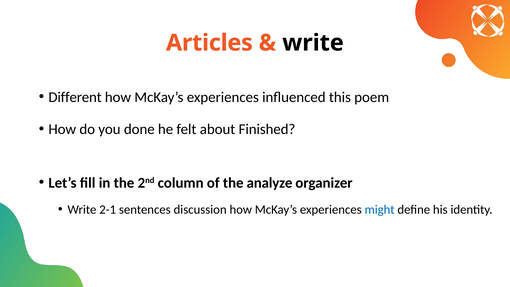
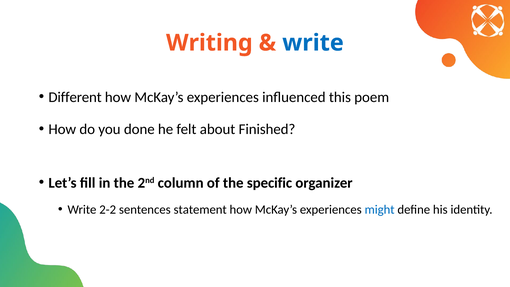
Articles: Articles -> Writing
write at (313, 43) colour: black -> blue
analyze: analyze -> specific
2-1: 2-1 -> 2-2
discussion: discussion -> statement
